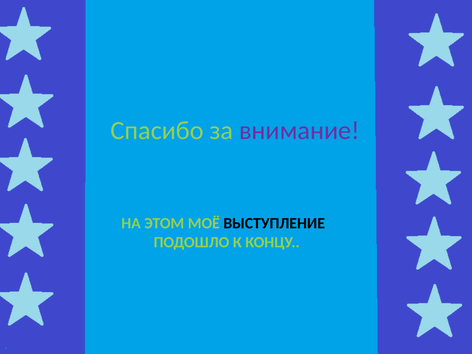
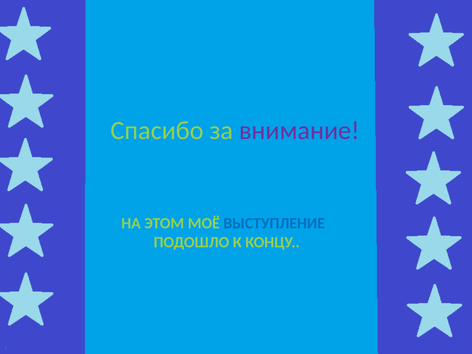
ВЫСТУПЛЕНИЕ colour: black -> blue
